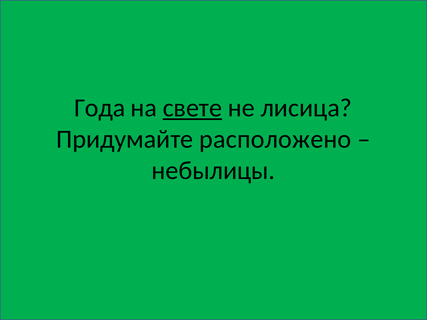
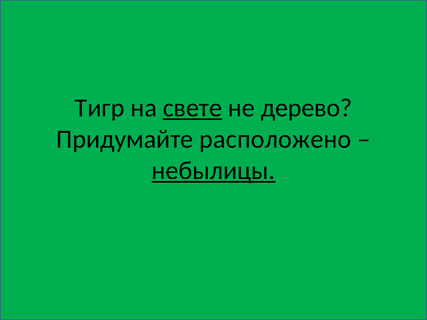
Года: Года -> Тигр
лисица: лисица -> дерево
небылицы underline: none -> present
